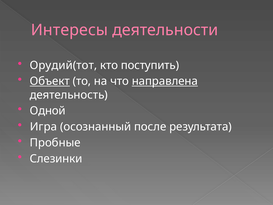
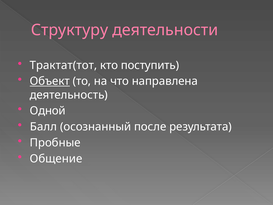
Интересы: Интересы -> Структуру
Орудий(тот: Орудий(тот -> Трактат(тот
направлена underline: present -> none
Игра: Игра -> Балл
Слезинки: Слезинки -> Общение
